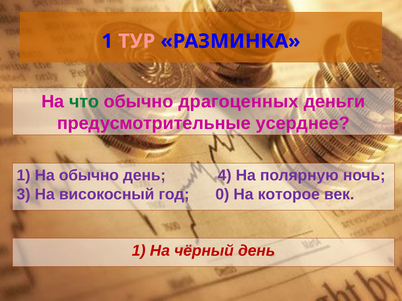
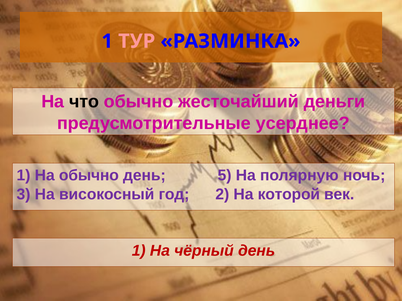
что colour: green -> black
драгоценных: драгоценных -> жесточайший
4: 4 -> 5
0: 0 -> 2
которое: которое -> которой
